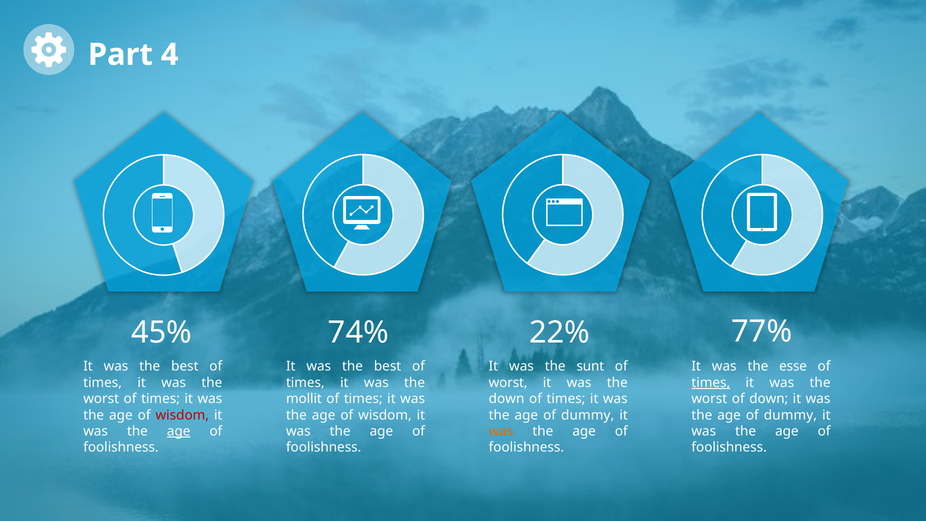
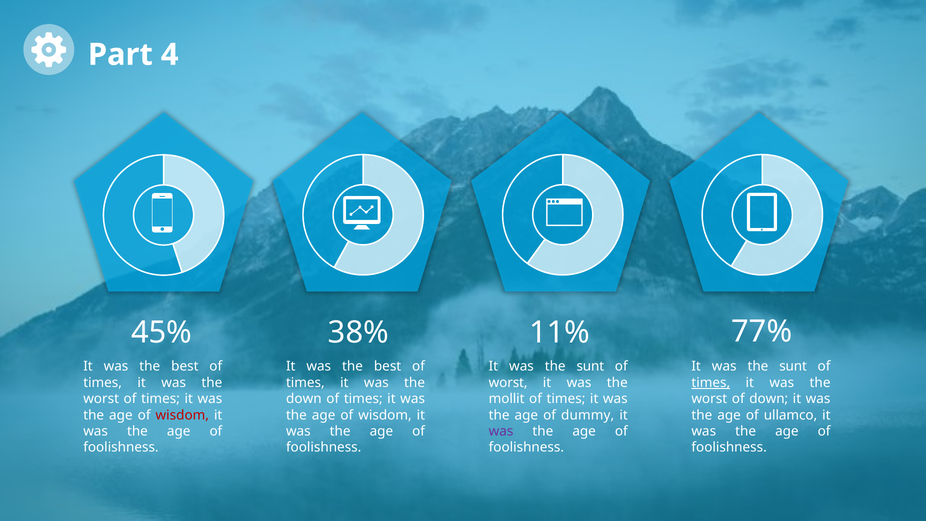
74%: 74% -> 38%
22%: 22% -> 11%
esse at (793, 366): esse -> sunt
mollit at (304, 399): mollit -> down
down at (507, 399): down -> mollit
dummy at (790, 415): dummy -> ullamco
age at (179, 431) underline: present -> none
was at (501, 431) colour: orange -> purple
